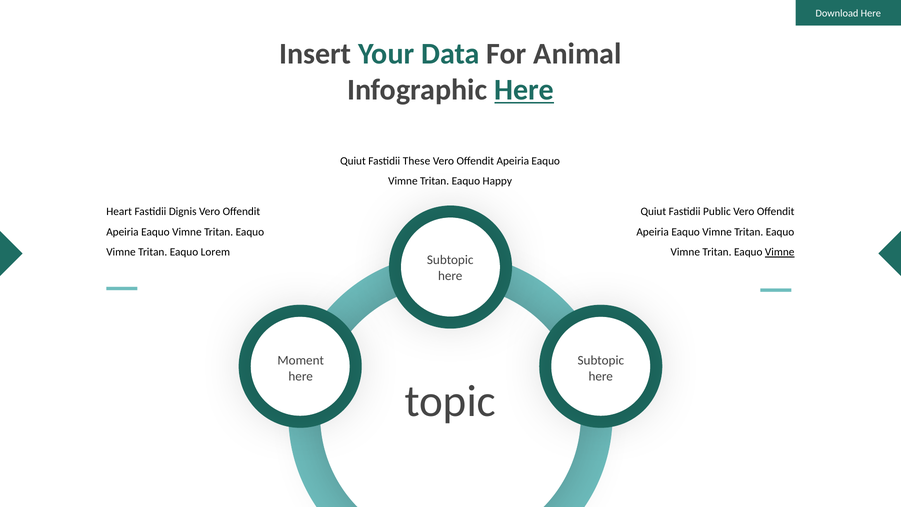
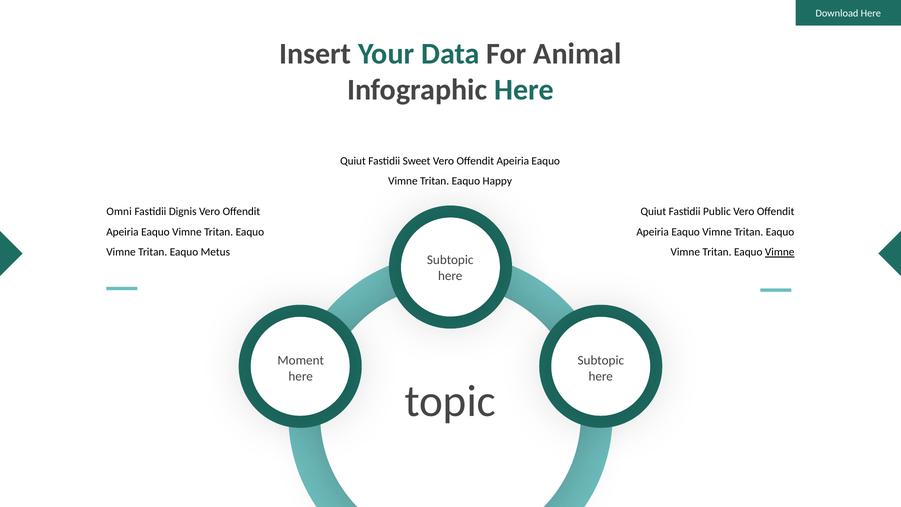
Here at (524, 90) underline: present -> none
These: These -> Sweet
Heart: Heart -> Omni
Lorem: Lorem -> Metus
